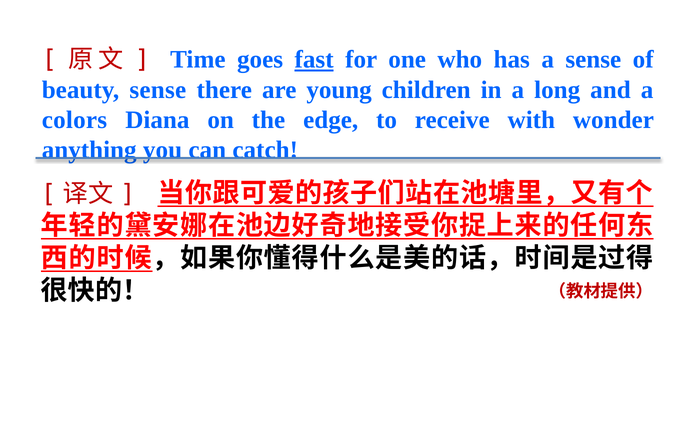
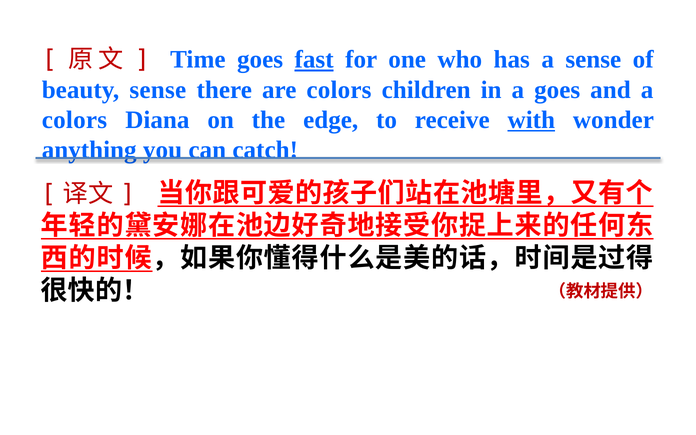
are young: young -> colors
a long: long -> goes
with underline: none -> present
